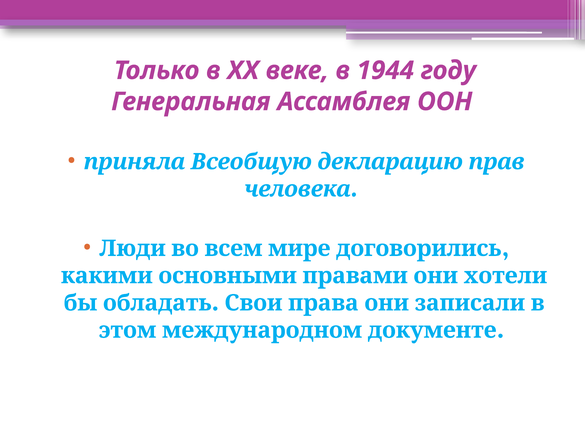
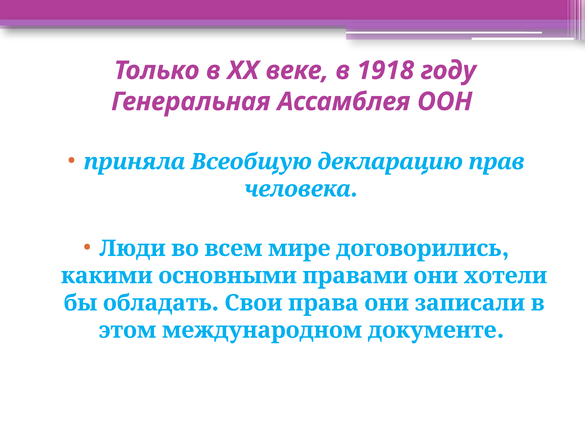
1944: 1944 -> 1918
